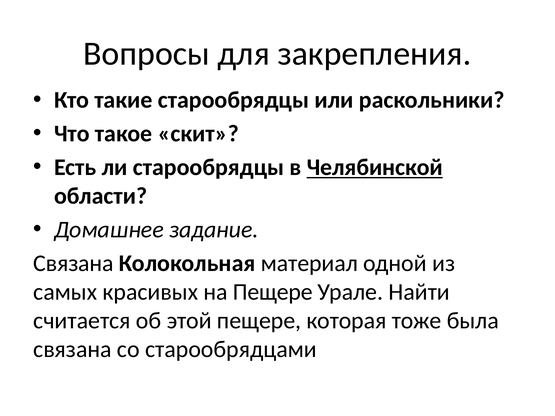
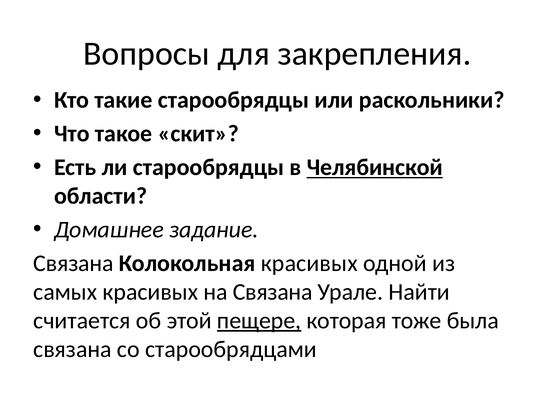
Колокольная материал: материал -> красивых
на Пещере: Пещере -> Связана
пещере at (259, 321) underline: none -> present
